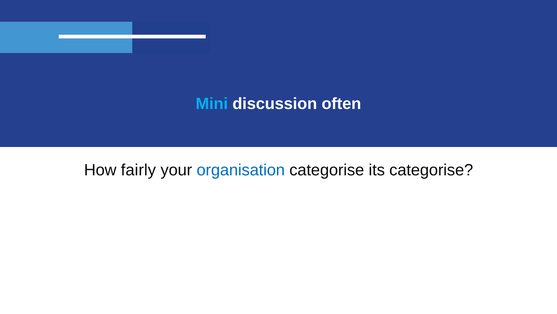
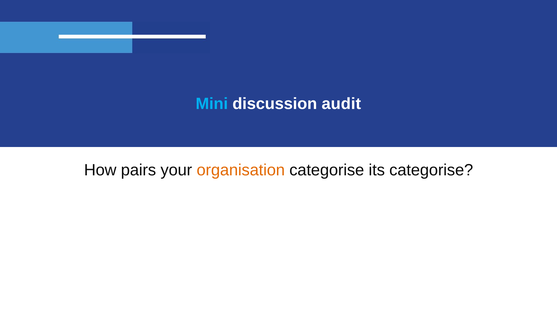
often: often -> audit
fairly: fairly -> pairs
organisation colour: blue -> orange
